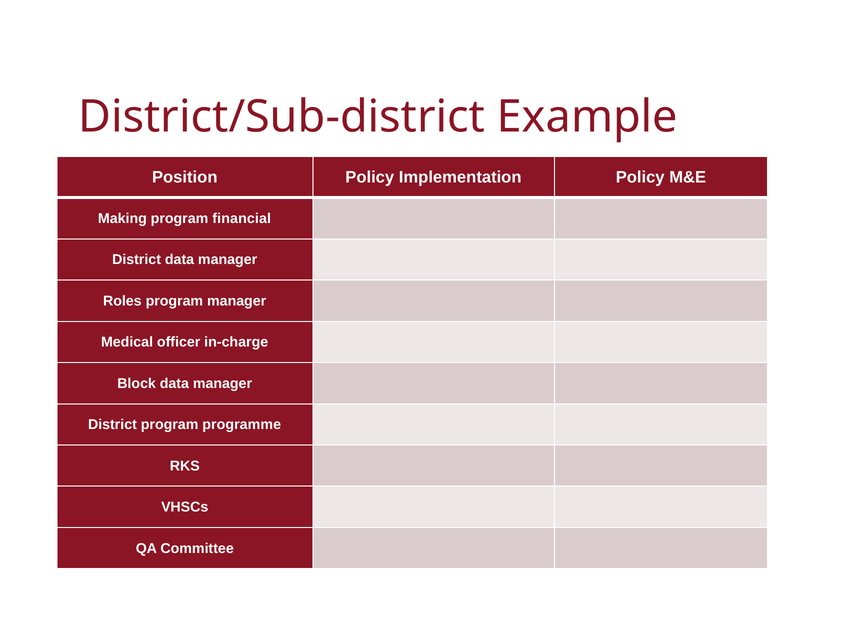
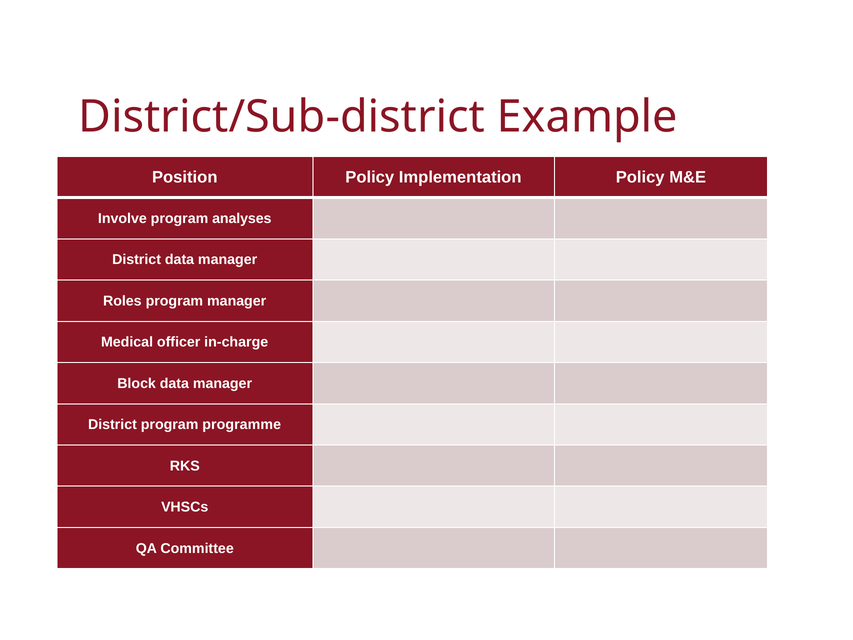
Making: Making -> Involve
financial: financial -> analyses
